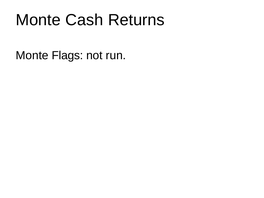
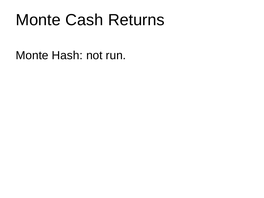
Flags: Flags -> Hash
